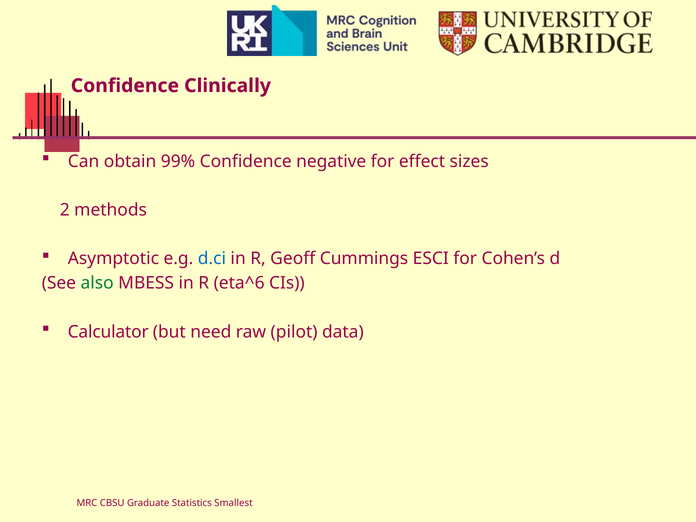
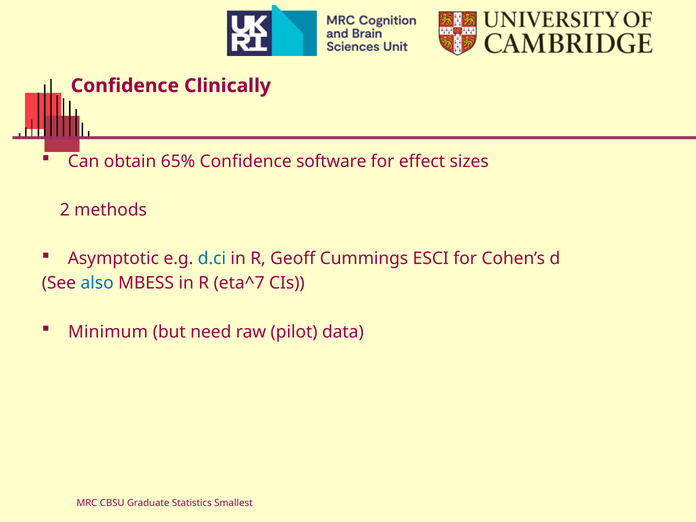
99%: 99% -> 65%
negative: negative -> software
also colour: green -> blue
eta^6: eta^6 -> eta^7
Calculator: Calculator -> Minimum
